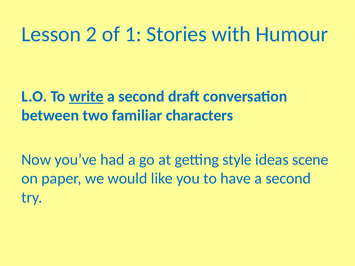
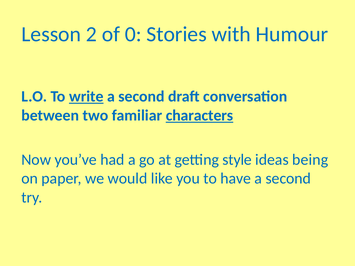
1: 1 -> 0
characters underline: none -> present
scene: scene -> being
